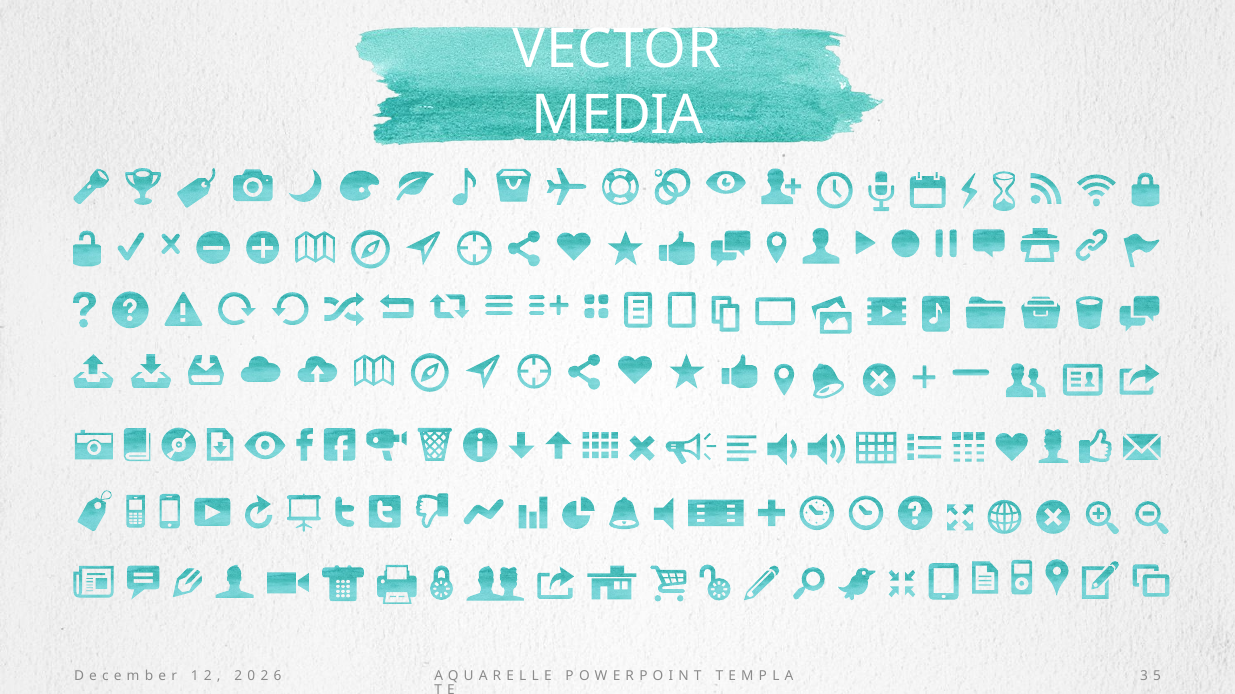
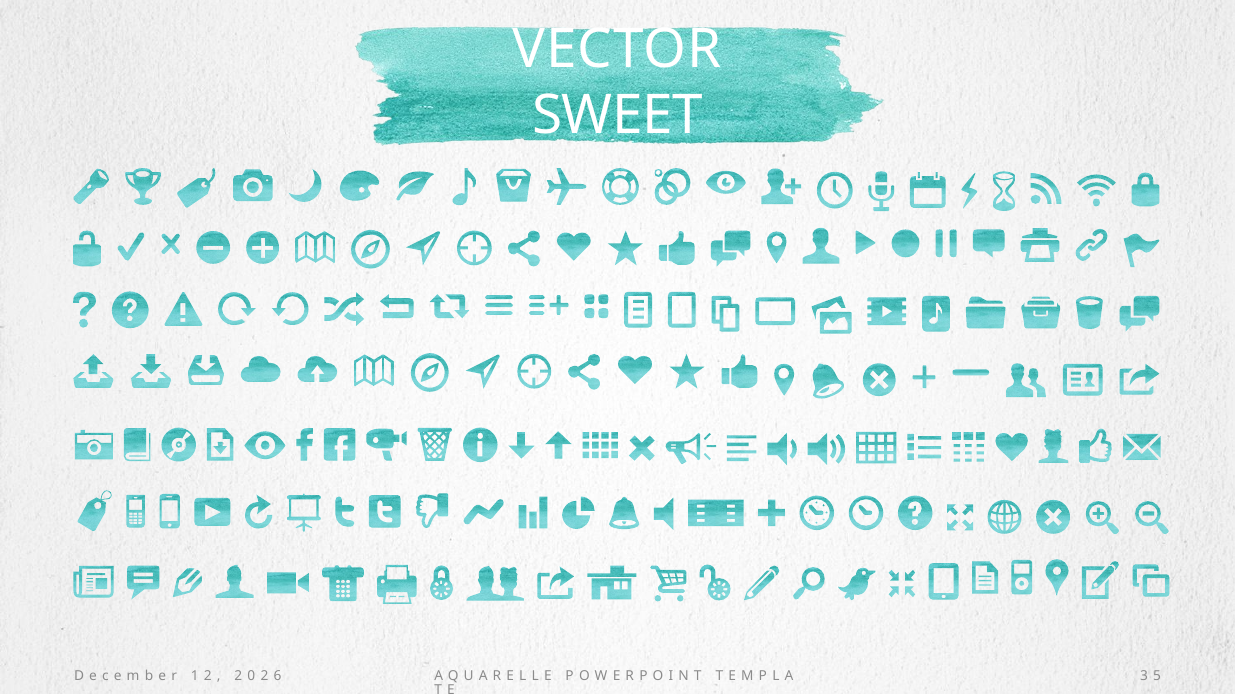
MEDIA: MEDIA -> SWEET
